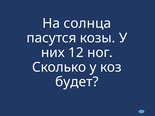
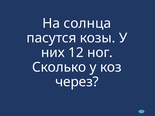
будет: будет -> через
